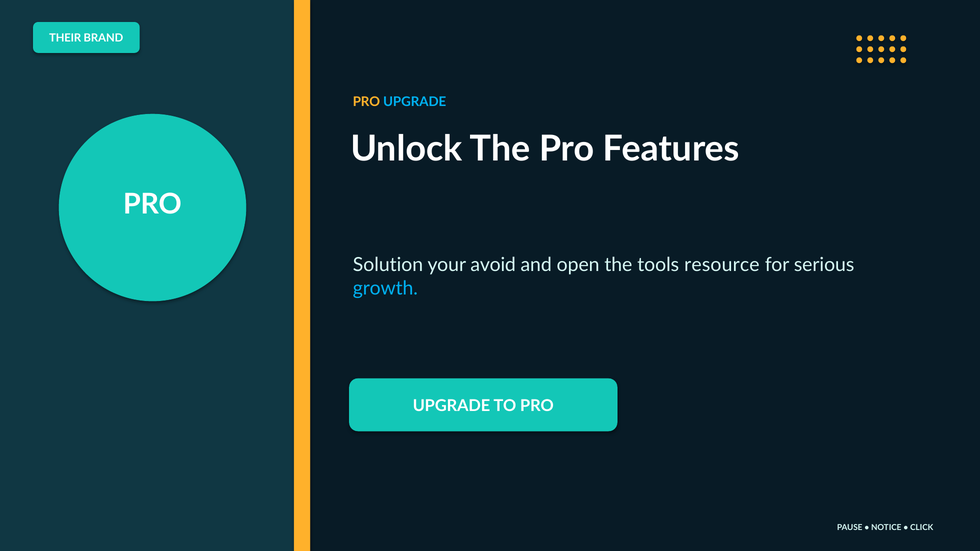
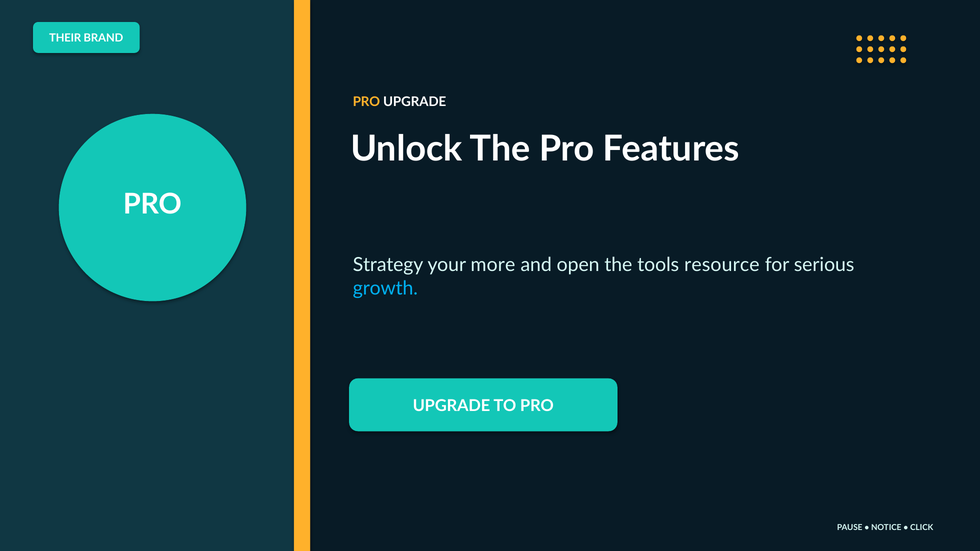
UPGRADE at (415, 102) colour: light blue -> white
Solution: Solution -> Strategy
avoid: avoid -> more
